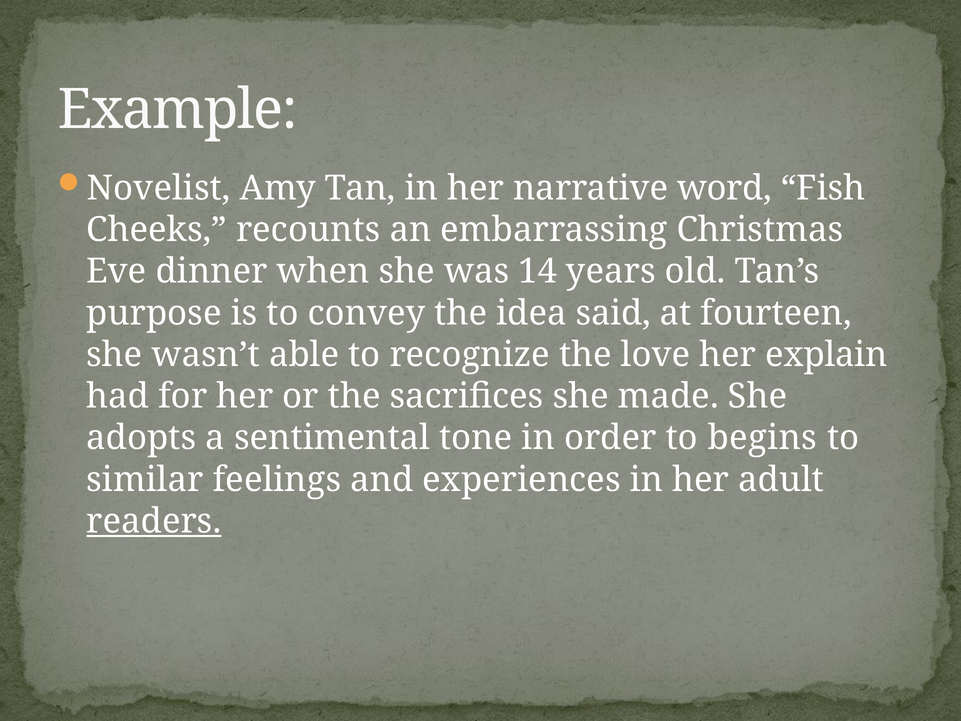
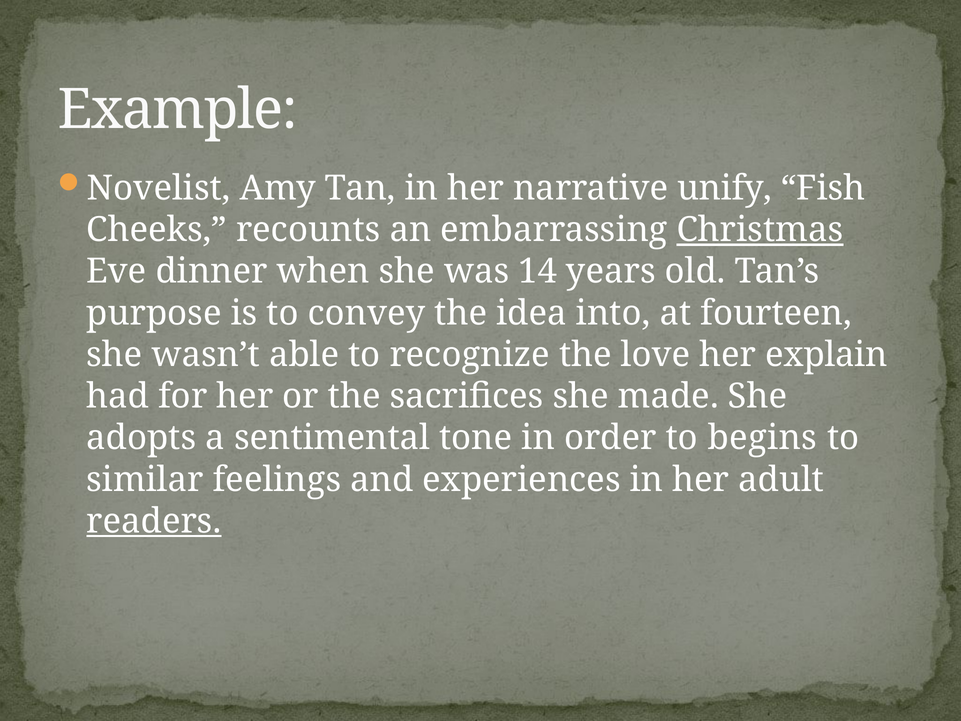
word: word -> unify
Christmas underline: none -> present
said: said -> into
